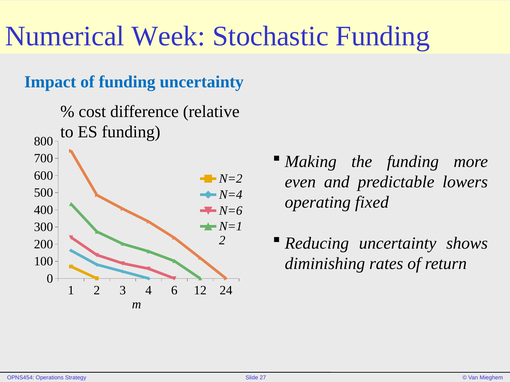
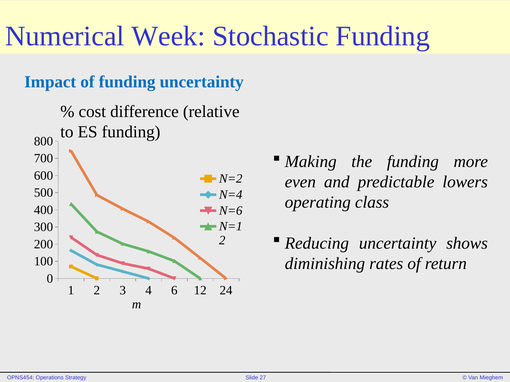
fixed: fixed -> class
